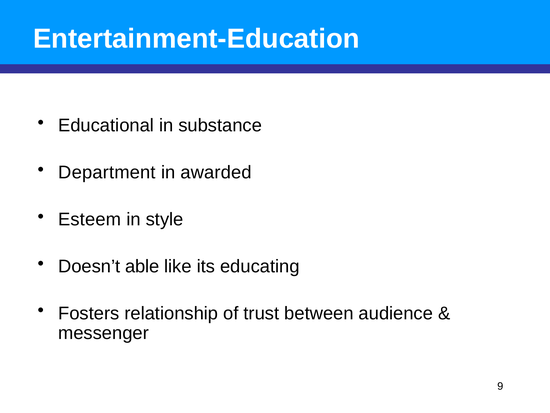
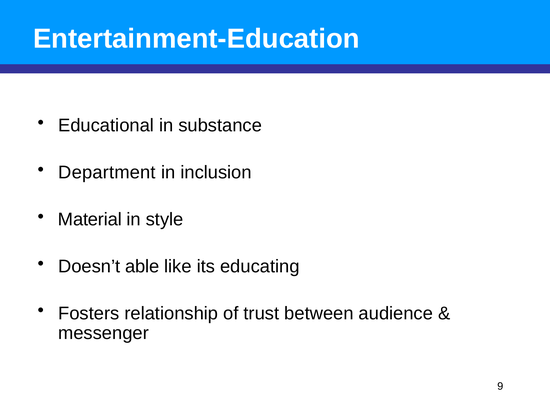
awarded: awarded -> inclusion
Esteem: Esteem -> Material
